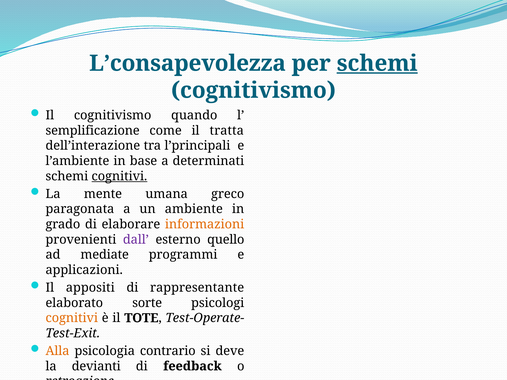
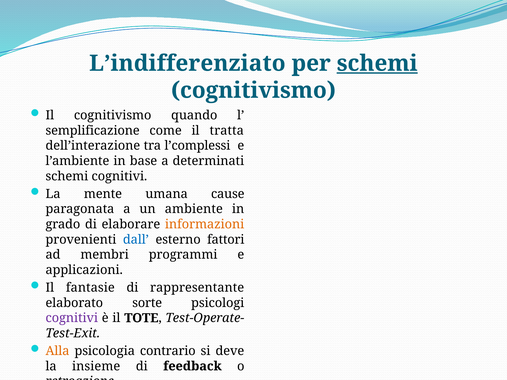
L’consapevolezza: L’consapevolezza -> L’indifferenziato
l’principali: l’principali -> l’complessi
cognitivi at (119, 176) underline: present -> none
greco: greco -> cause
dall colour: purple -> blue
quello: quello -> fattori
mediate: mediate -> membri
appositi: appositi -> fantasie
cognitivi at (72, 318) colour: orange -> purple
devianti: devianti -> insieme
